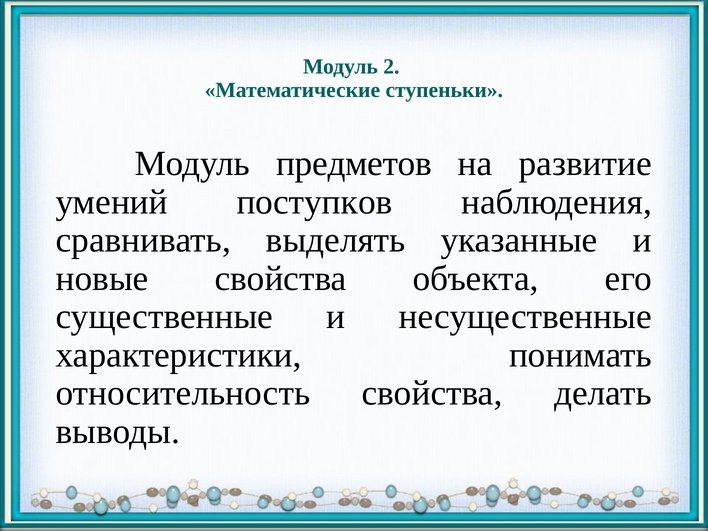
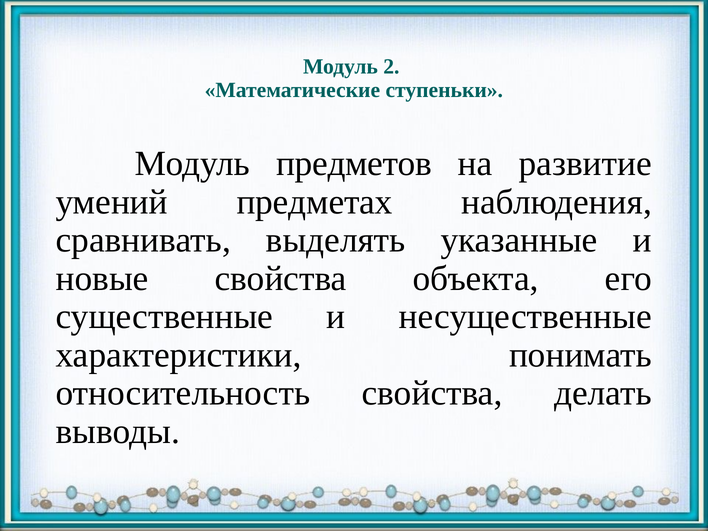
поступков: поступков -> предметах
